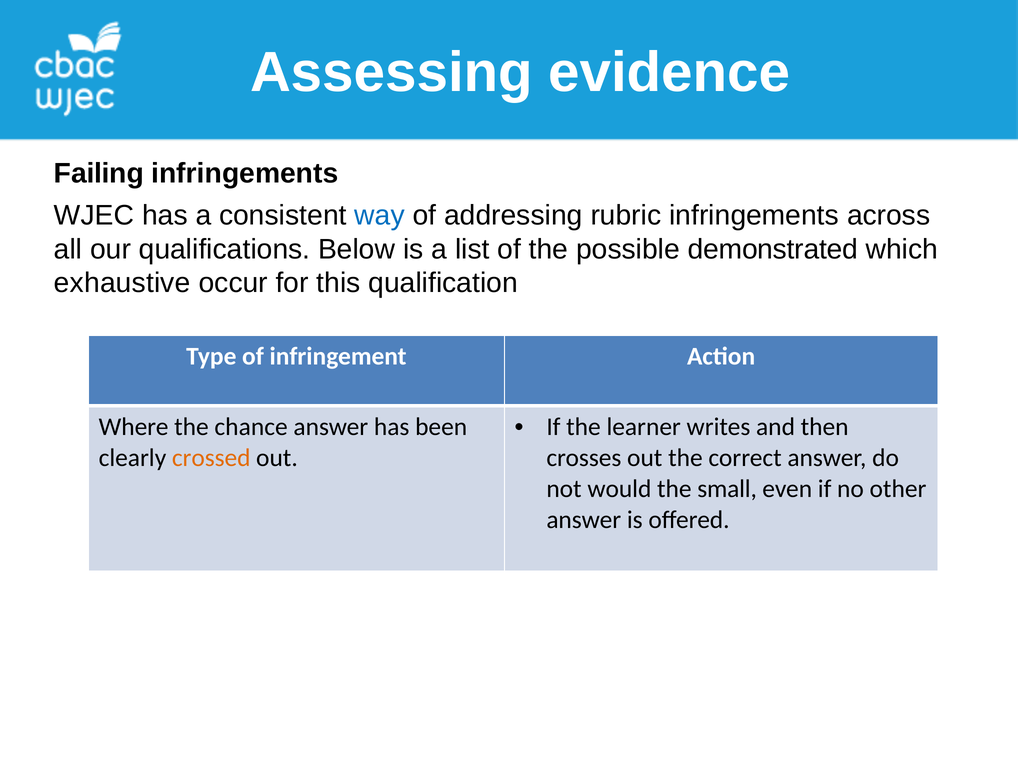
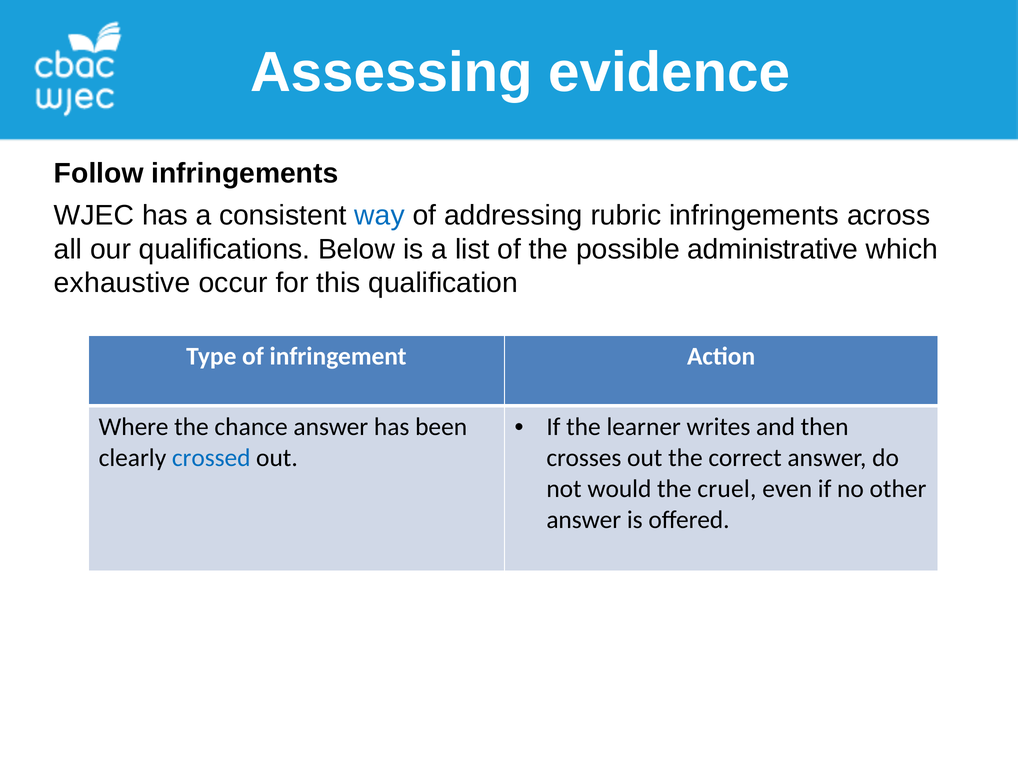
Failing: Failing -> Follow
demonstrated: demonstrated -> administrative
crossed colour: orange -> blue
small: small -> cruel
